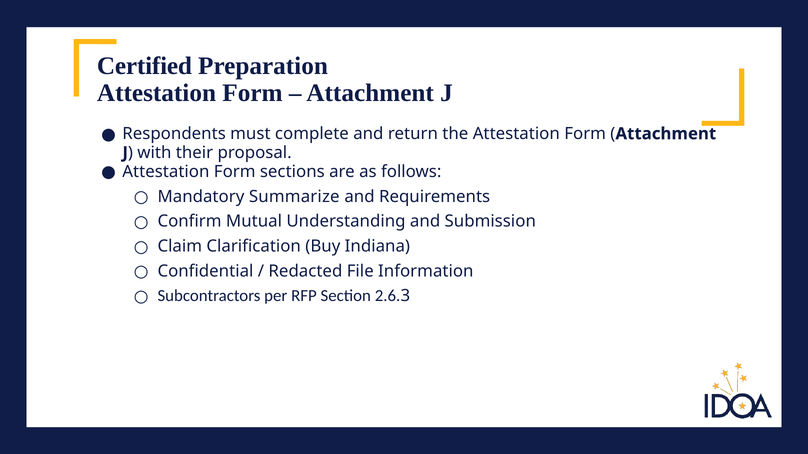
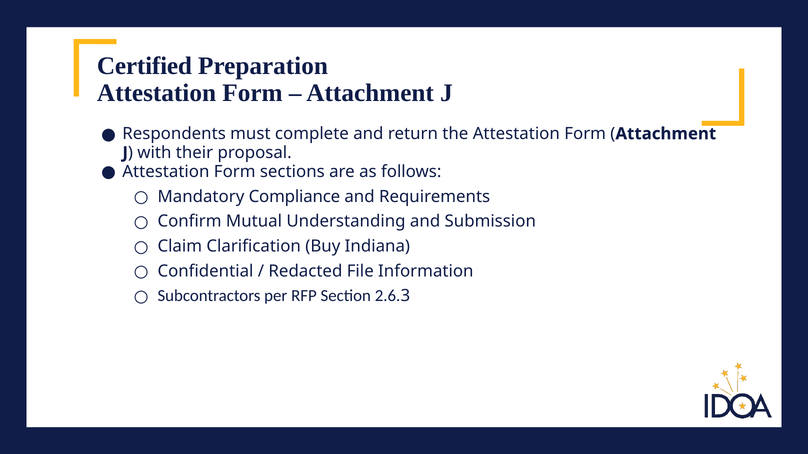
Summarize: Summarize -> Compliance
